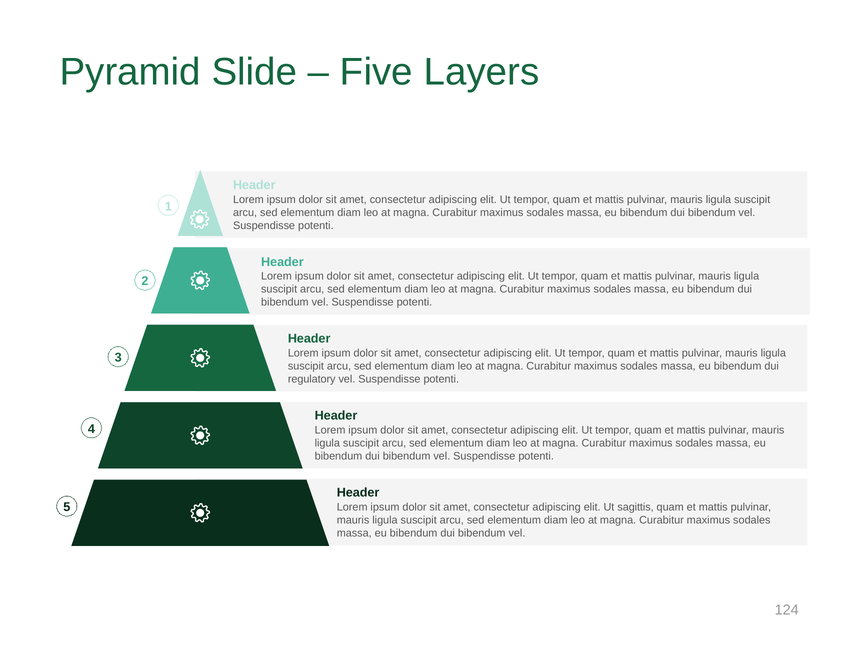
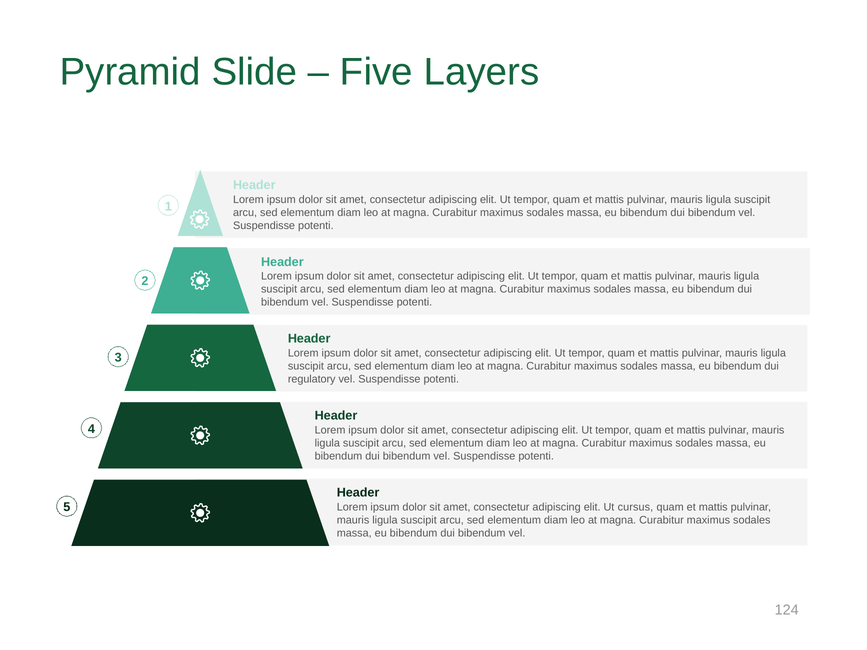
sagittis: sagittis -> cursus
